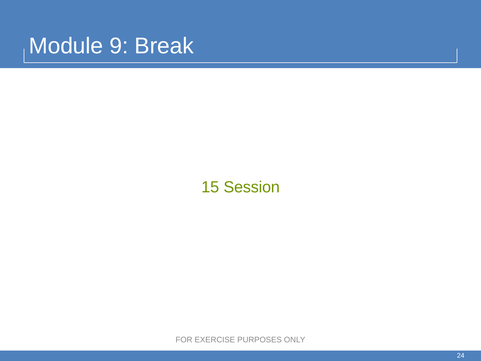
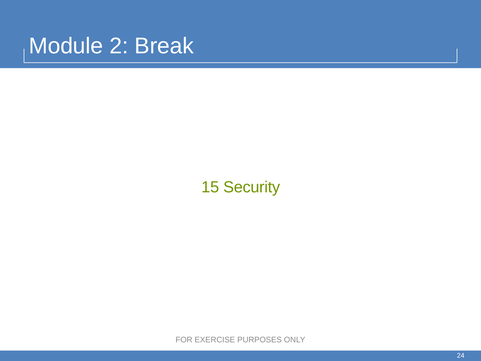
9: 9 -> 2
Session: Session -> Security
